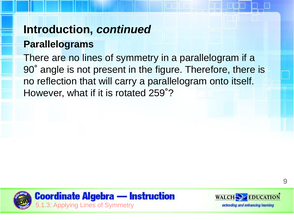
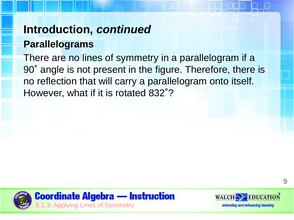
259˚: 259˚ -> 832˚
